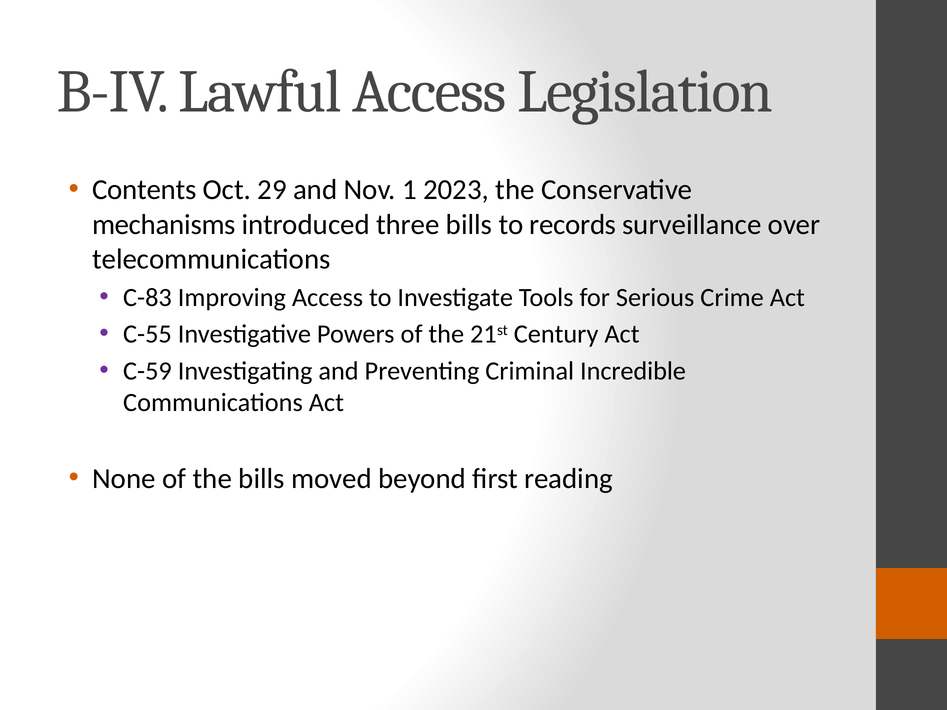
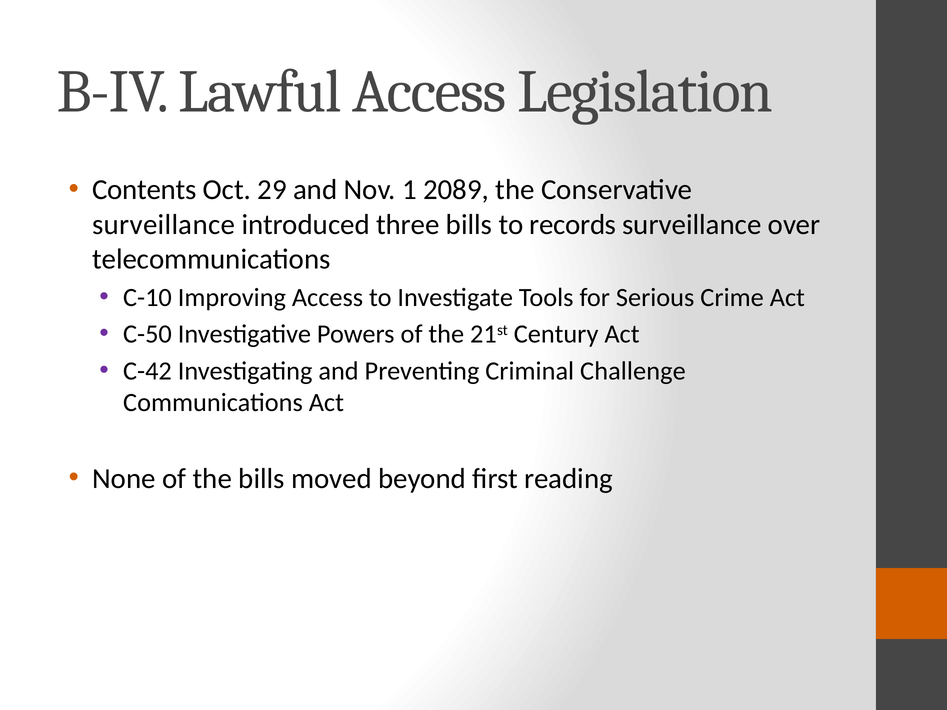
2023: 2023 -> 2089
mechanisms at (164, 225): mechanisms -> surveillance
C-83: C-83 -> C-10
C-55: C-55 -> C-50
C-59: C-59 -> C-42
Incredible: Incredible -> Challenge
